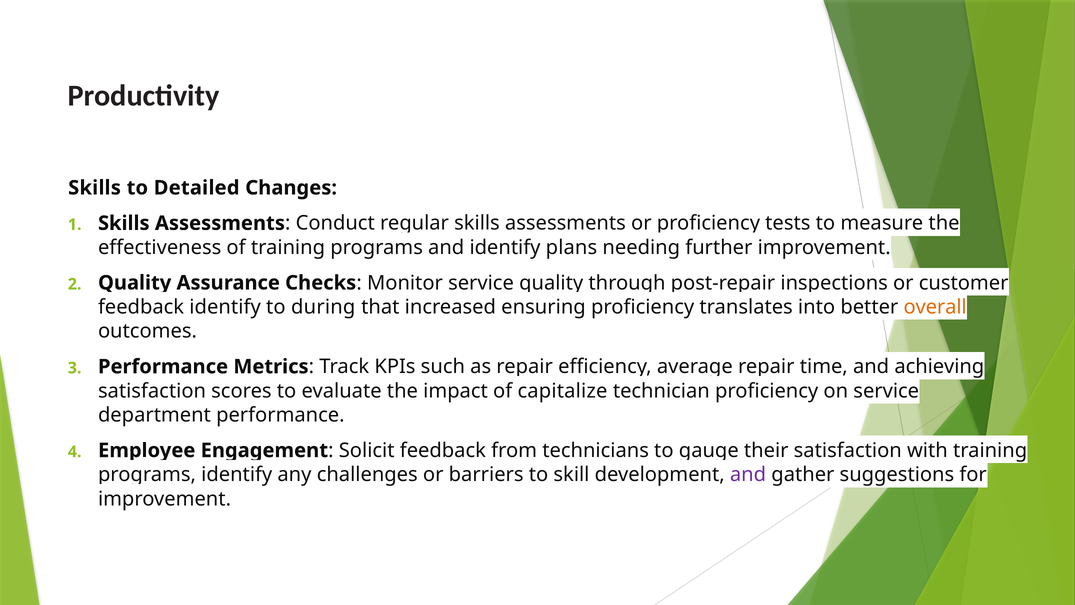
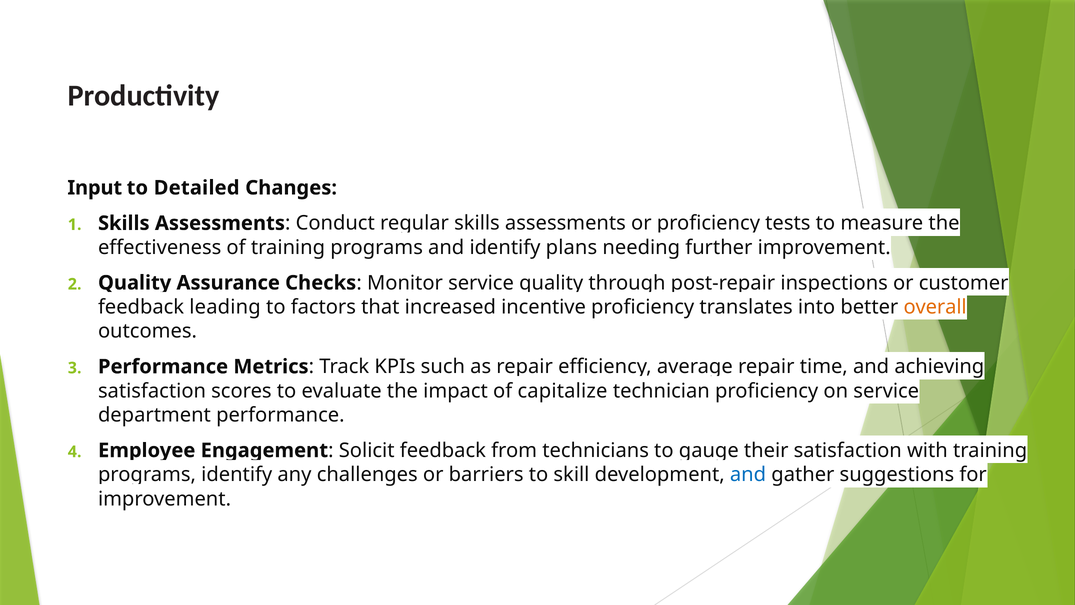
Skills at (95, 188): Skills -> Input
identify at (225, 307): identify -> leading
during: during -> factors
ensuring: ensuring -> incentive
and at (748, 474) colour: purple -> blue
